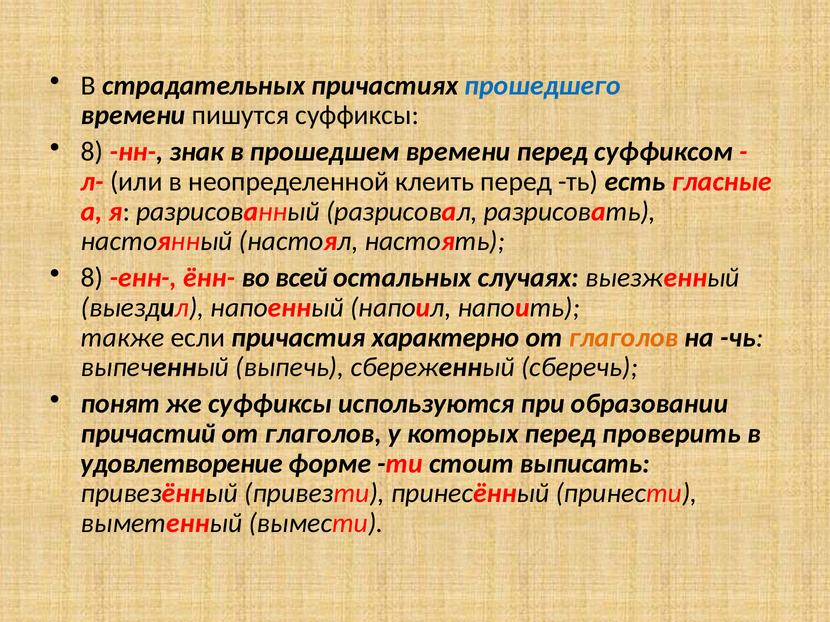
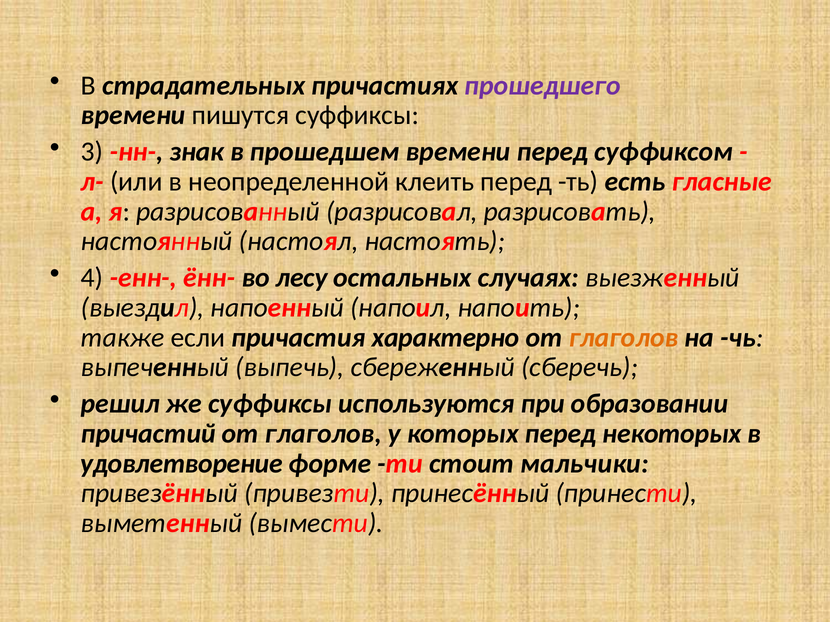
прошедшего colour: blue -> purple
8 at (92, 152): 8 -> 3
8 at (92, 278): 8 -> 4
всей: всей -> лесу
понят: понят -> решил
проверить: проверить -> некоторых
выписать: выписать -> мальчики
